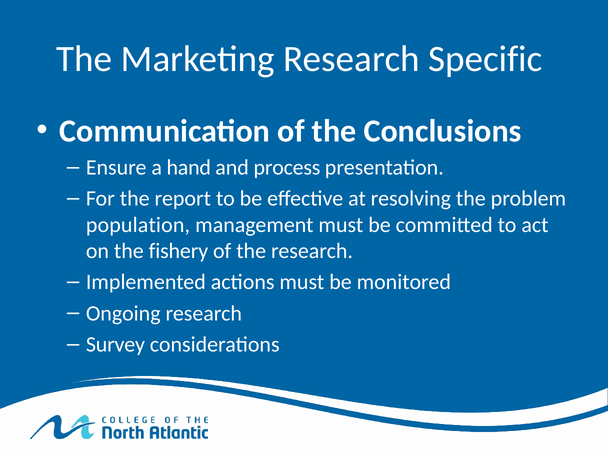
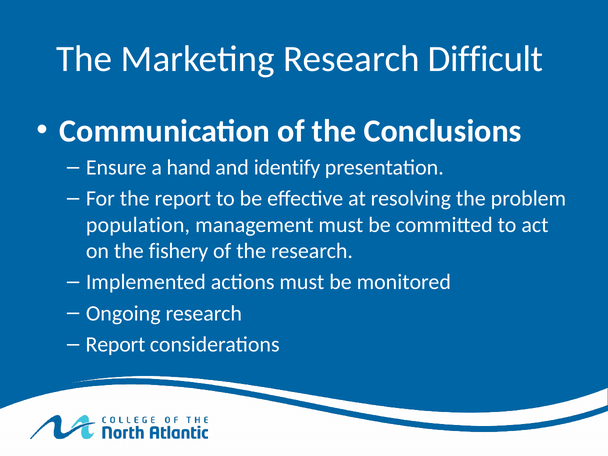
Specific: Specific -> Difficult
process: process -> identify
Survey at (115, 344): Survey -> Report
